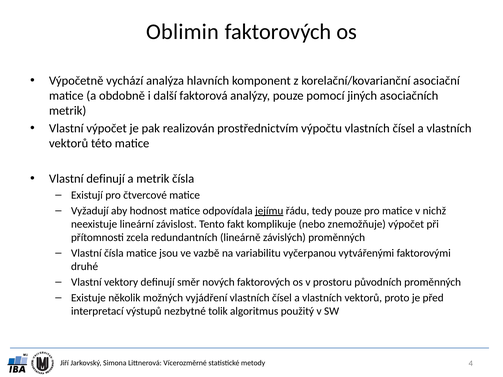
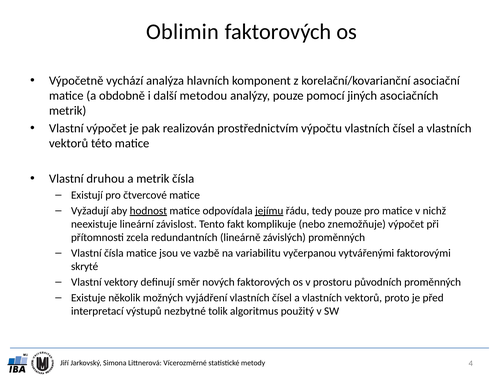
faktorová: faktorová -> metodou
Vlastní definují: definují -> druhou
hodnost underline: none -> present
druhé: druhé -> skryté
